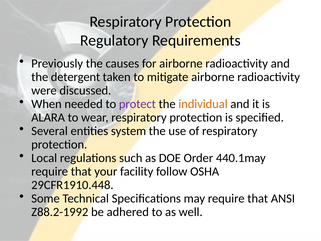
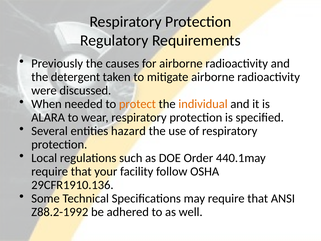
protect colour: purple -> orange
system: system -> hazard
29CFR1910.448: 29CFR1910.448 -> 29CFR1910.136
